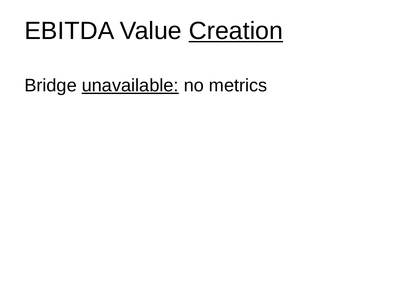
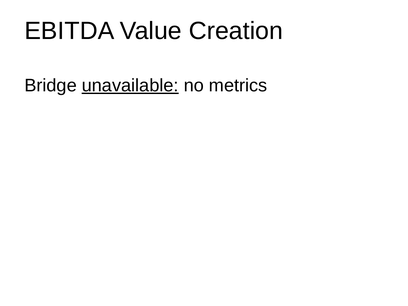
Creation underline: present -> none
